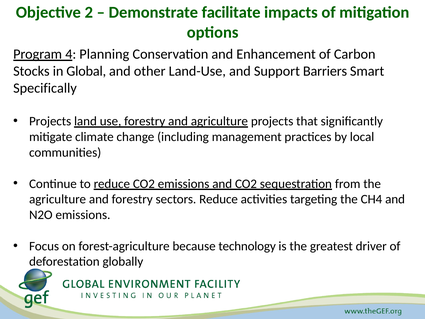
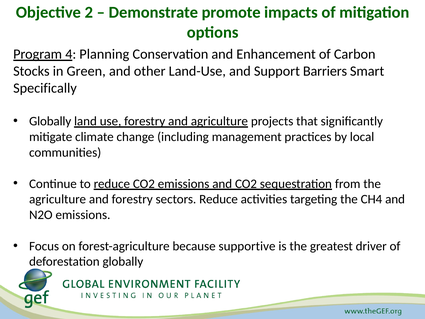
facilitate: facilitate -> promote
Global: Global -> Green
Projects at (50, 121): Projects -> Globally
technology: technology -> supportive
